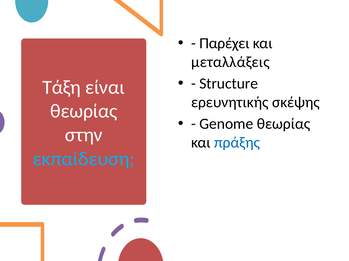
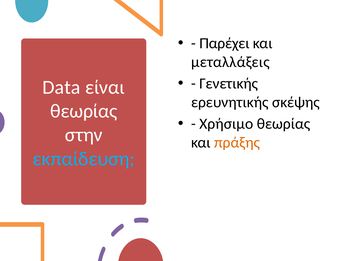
Structure: Structure -> Γενετικής
Τάξη: Τάξη -> Data
Genome: Genome -> Χρήσιμο
πράξης colour: blue -> orange
